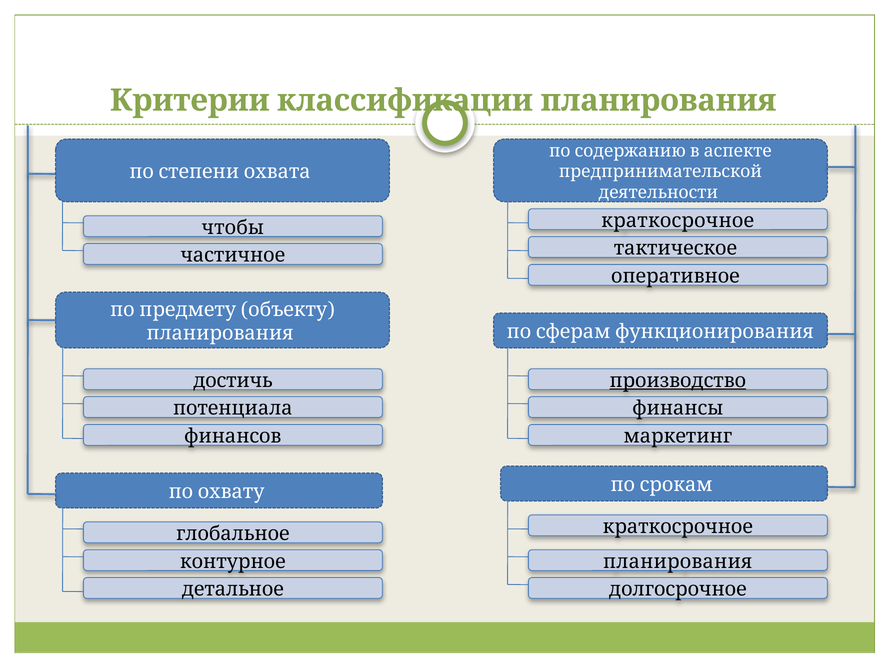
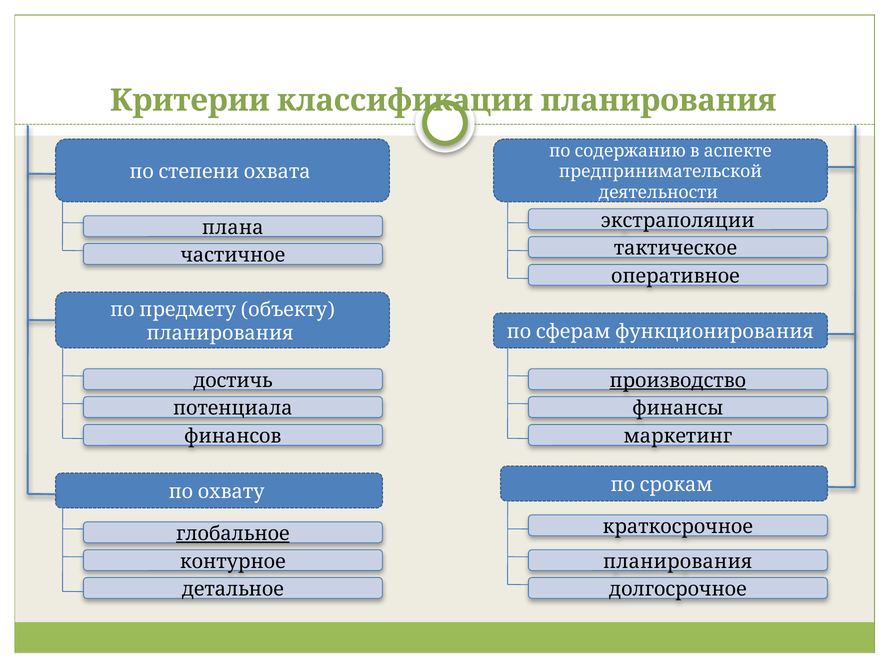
краткосрочное at (678, 220): краткосрочное -> экстраполяции
чтобы: чтобы -> плана
глобальное underline: none -> present
